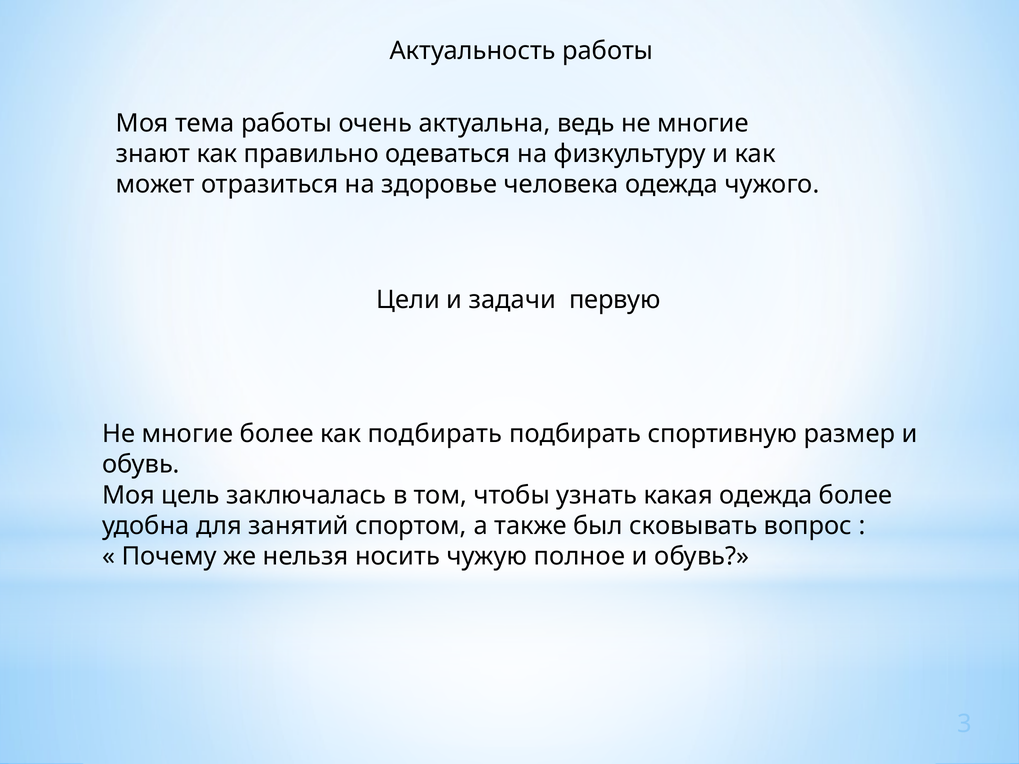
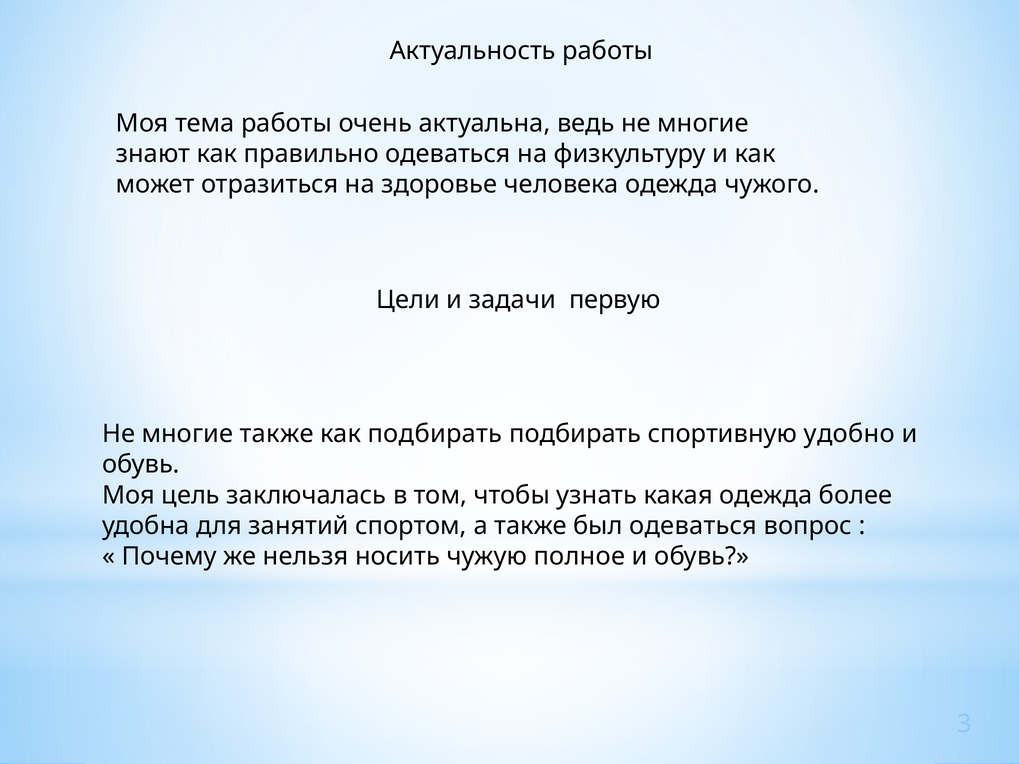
многие более: более -> также
размер: размер -> удобно
был сковывать: сковывать -> одеваться
